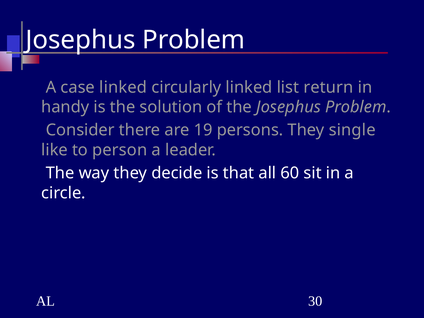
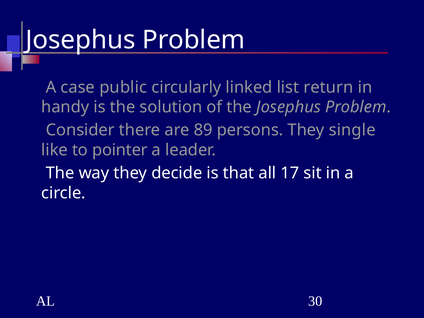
case linked: linked -> public
19: 19 -> 89
person: person -> pointer
60: 60 -> 17
